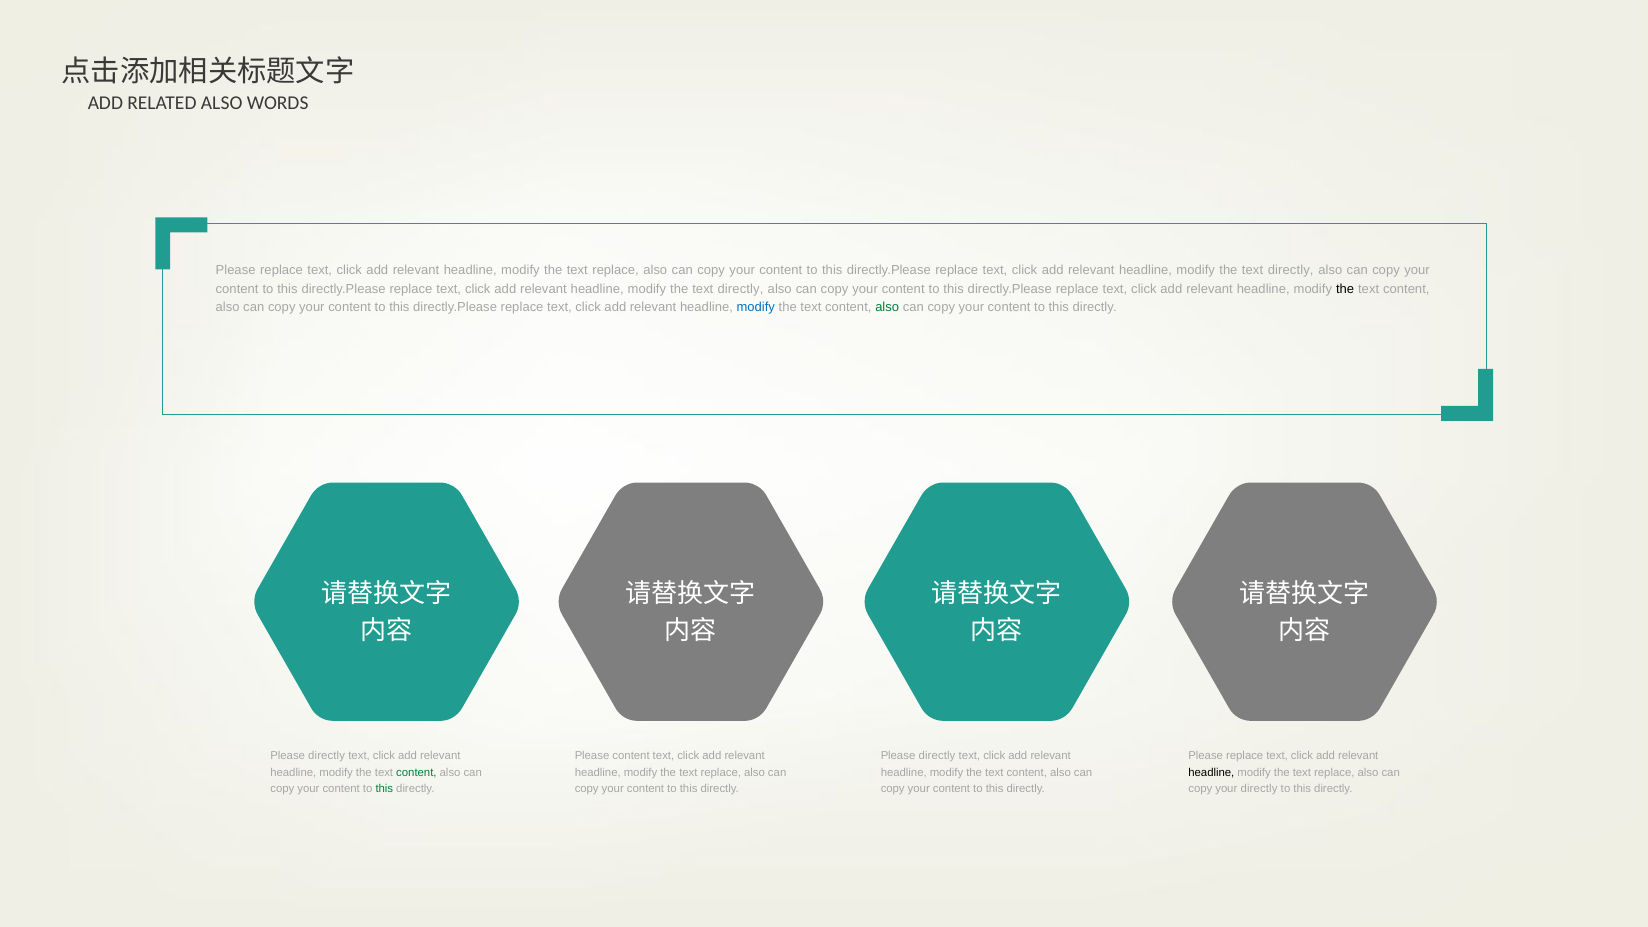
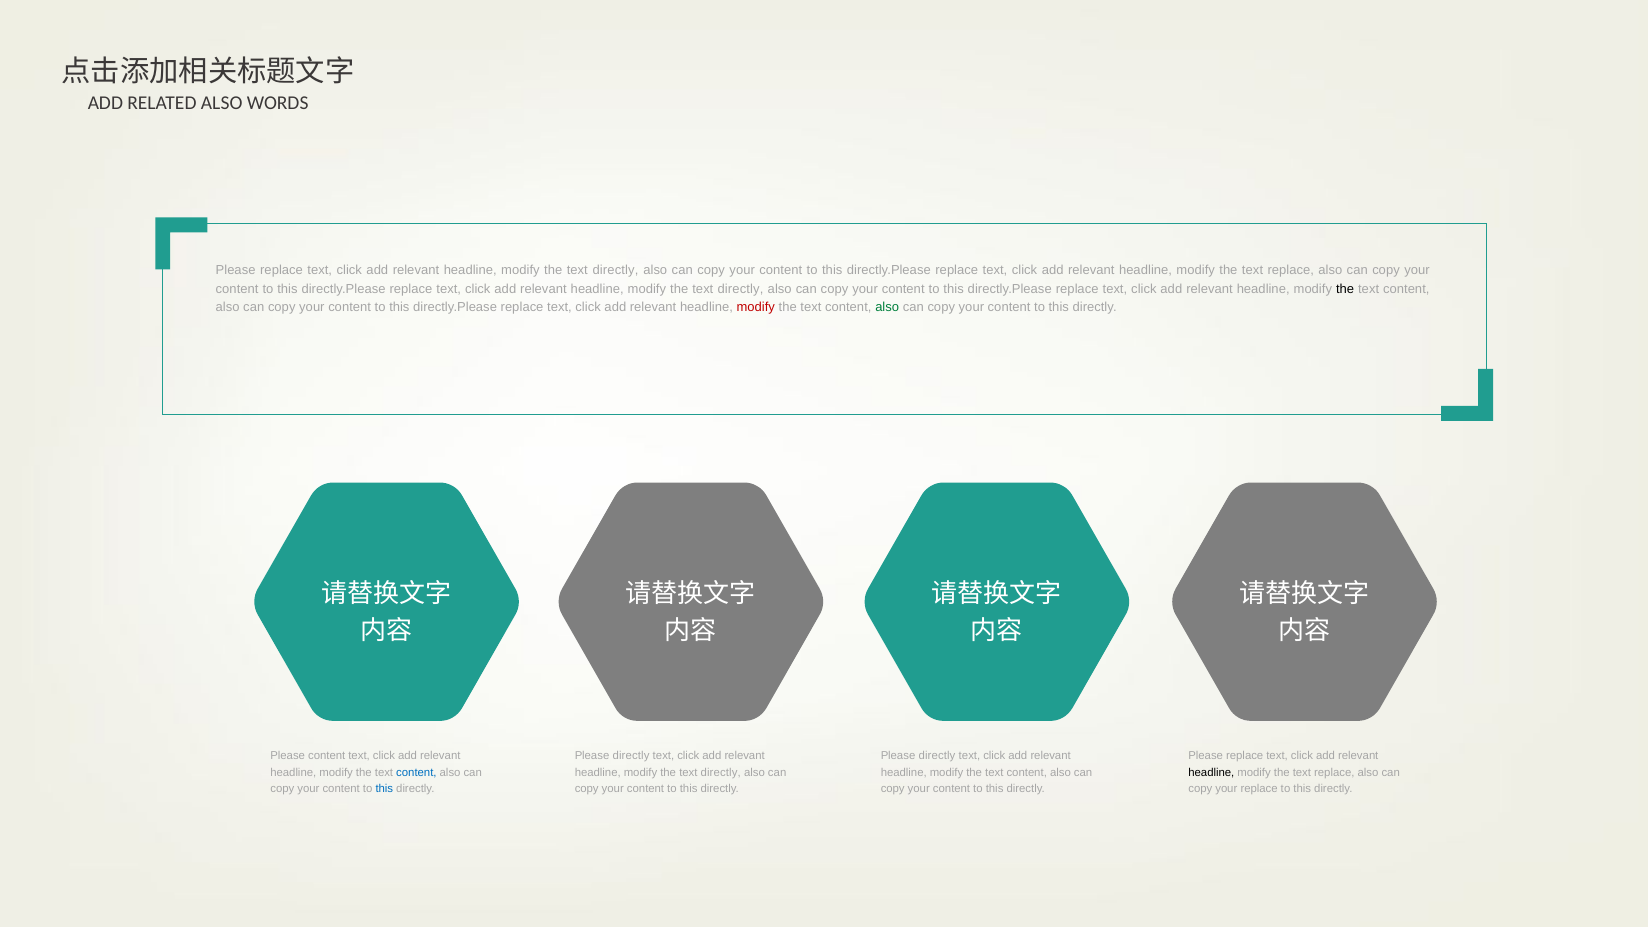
replace at (616, 270): replace -> directly
directly at (1291, 270): directly -> replace
modify at (756, 308) colour: blue -> red
directly at (327, 756): directly -> content
content at (631, 756): content -> directly
content at (416, 773) colour: green -> blue
replace at (721, 773): replace -> directly
this at (384, 789) colour: green -> blue
your directly: directly -> replace
